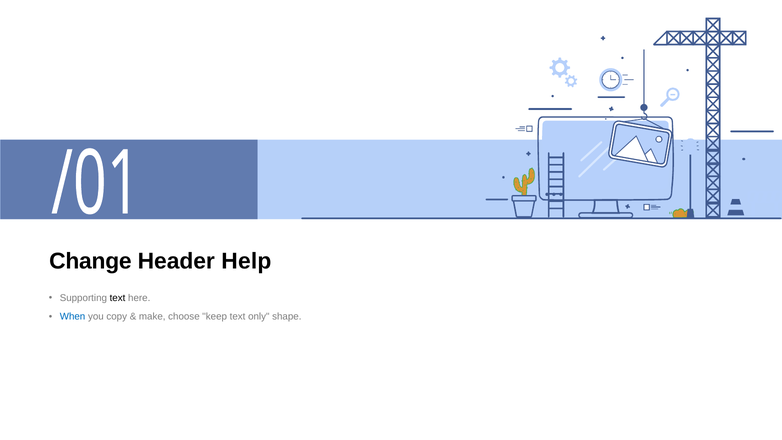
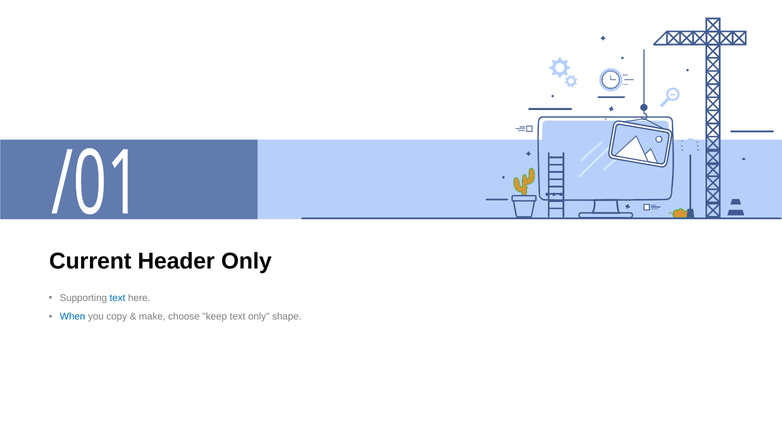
Change: Change -> Current
Header Help: Help -> Only
text at (118, 298) colour: black -> blue
